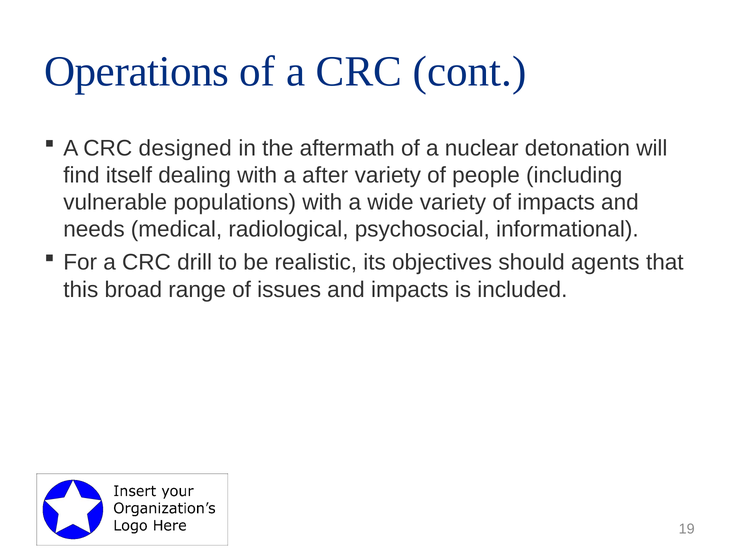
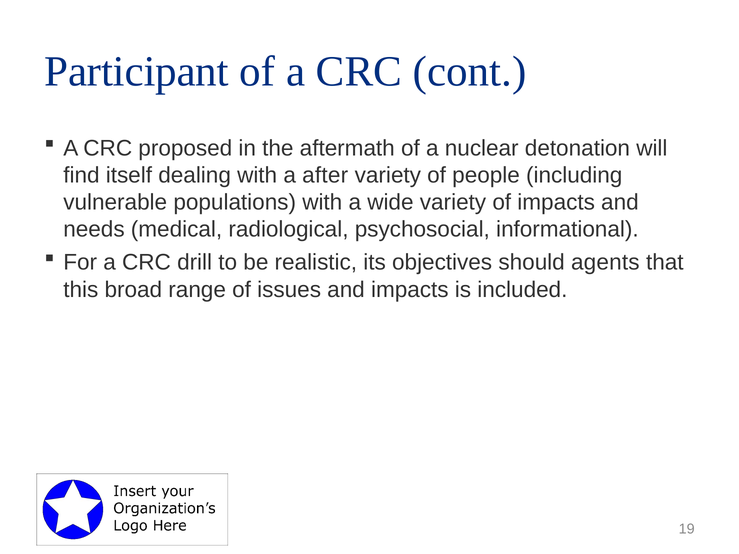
Operations: Operations -> Participant
designed: designed -> proposed
